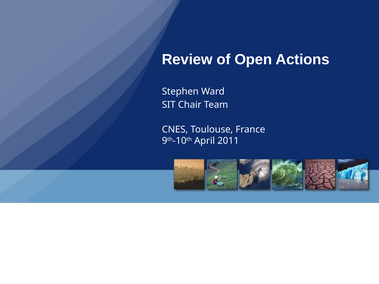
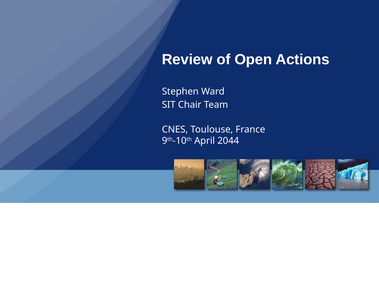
2011: 2011 -> 2044
